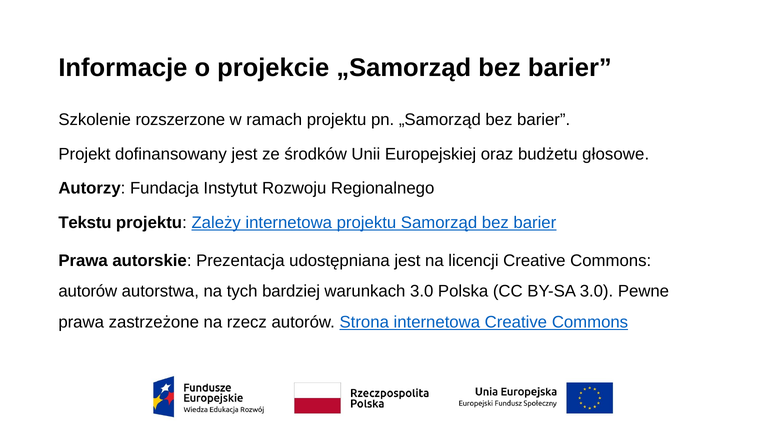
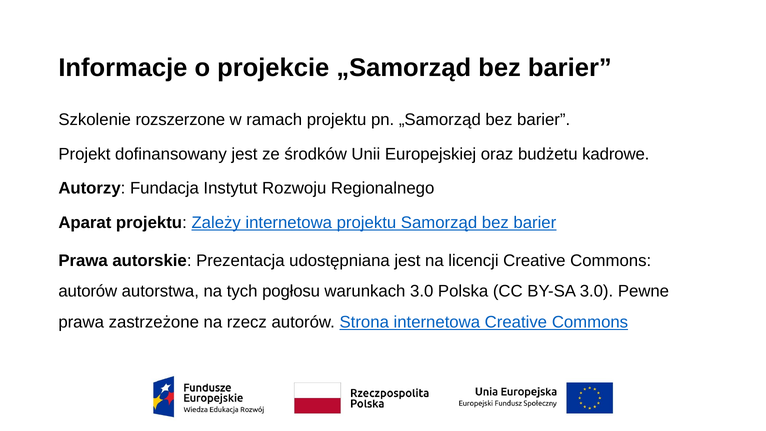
głosowe: głosowe -> kadrowe
Tekstu: Tekstu -> Aparat
bardziej: bardziej -> pogłosu
